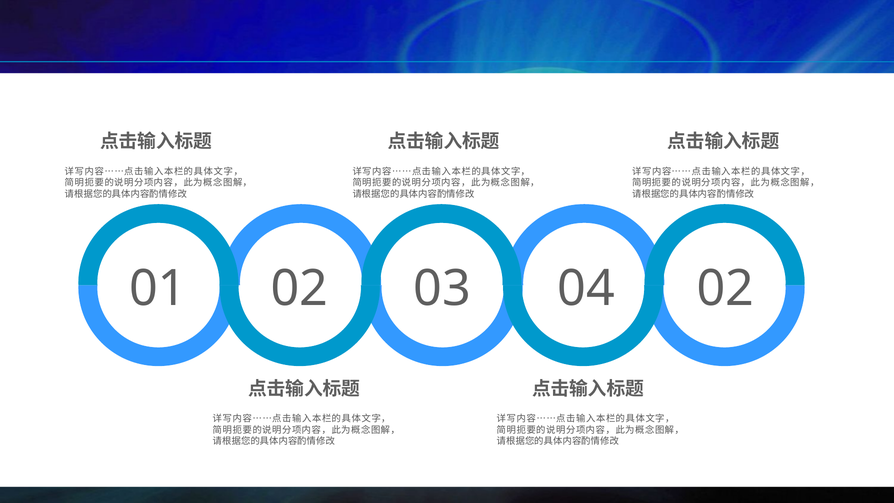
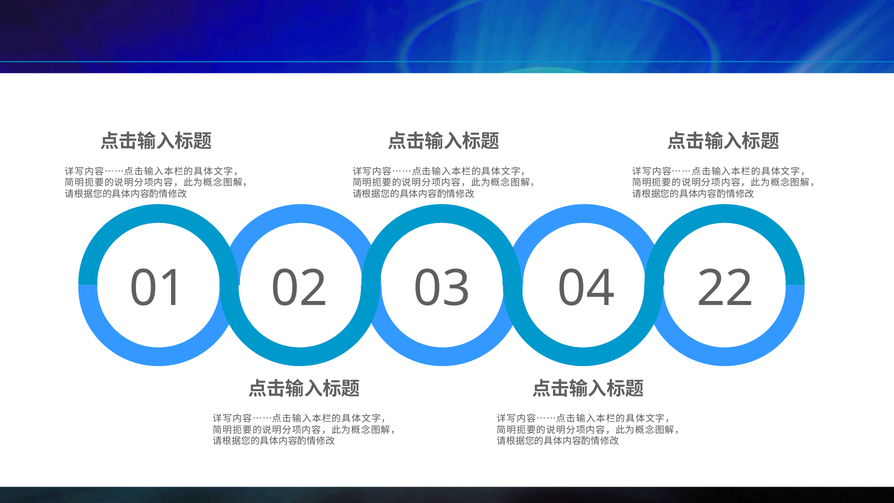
04 02: 02 -> 22
